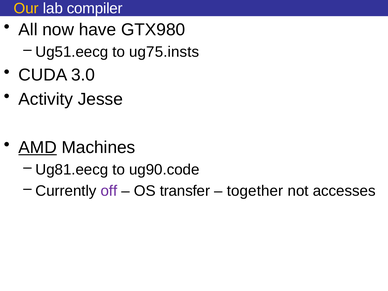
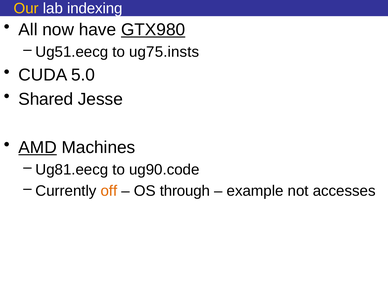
compiler: compiler -> indexing
GTX980 underline: none -> present
3.0: 3.0 -> 5.0
Activity: Activity -> Shared
off colour: purple -> orange
transfer: transfer -> through
together: together -> example
